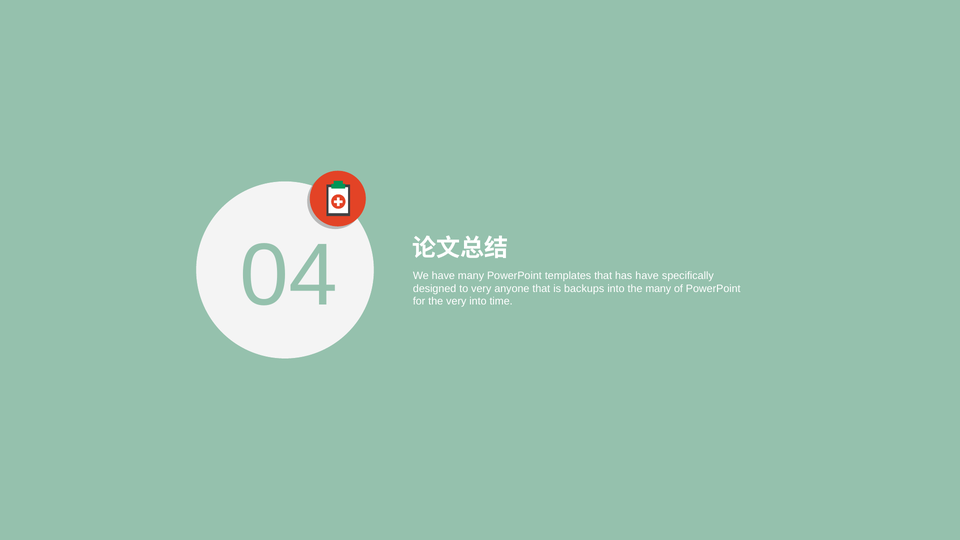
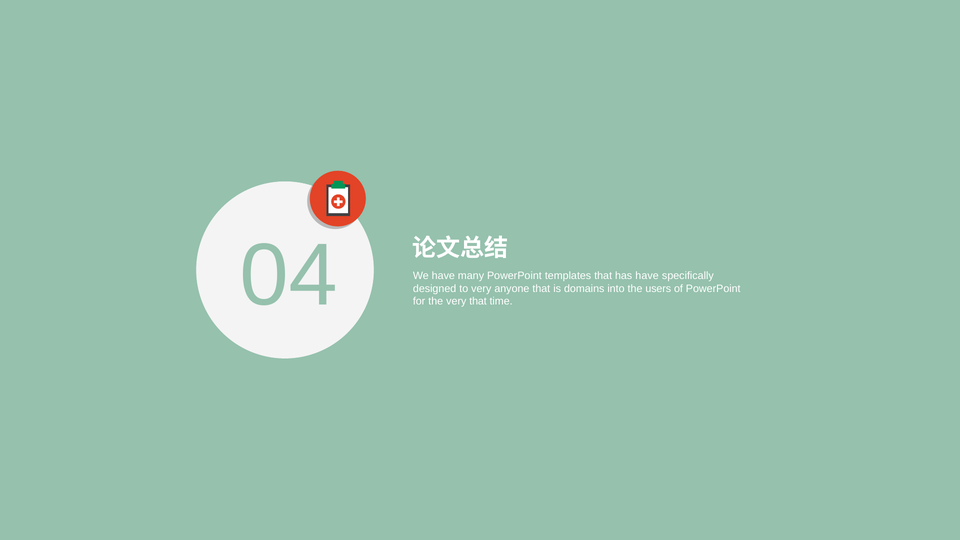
backups: backups -> domains
the many: many -> users
very into: into -> that
